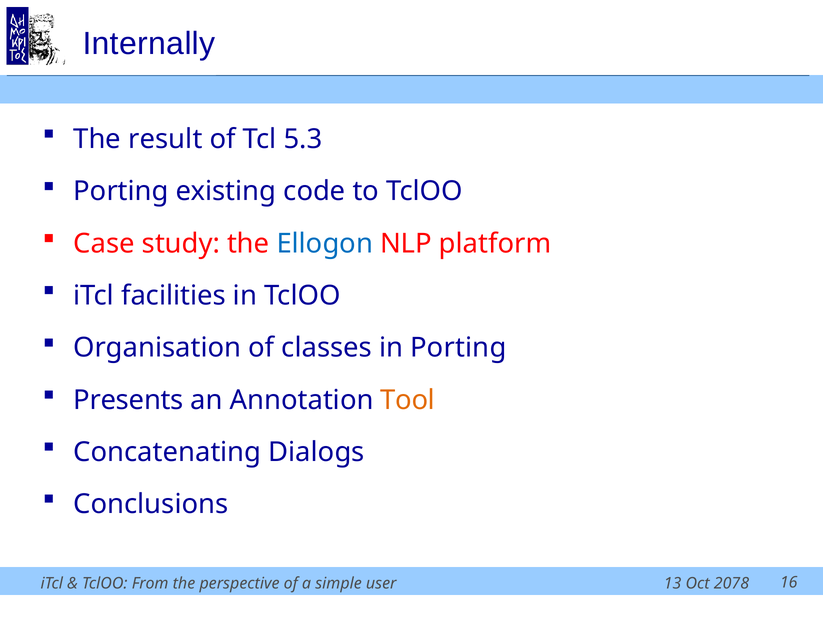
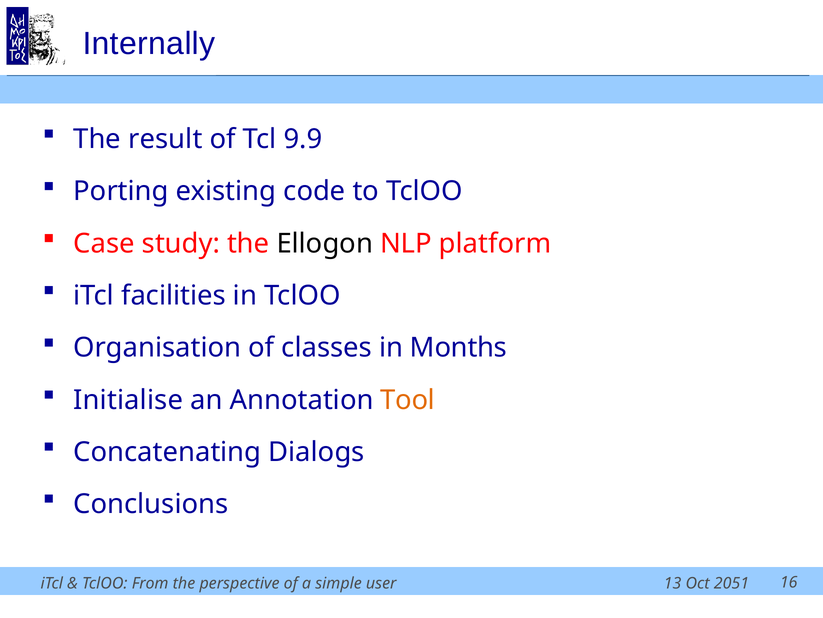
5.3: 5.3 -> 9.9
Ellogon colour: blue -> black
in Porting: Porting -> Months
Presents: Presents -> Initialise
2078: 2078 -> 2051
